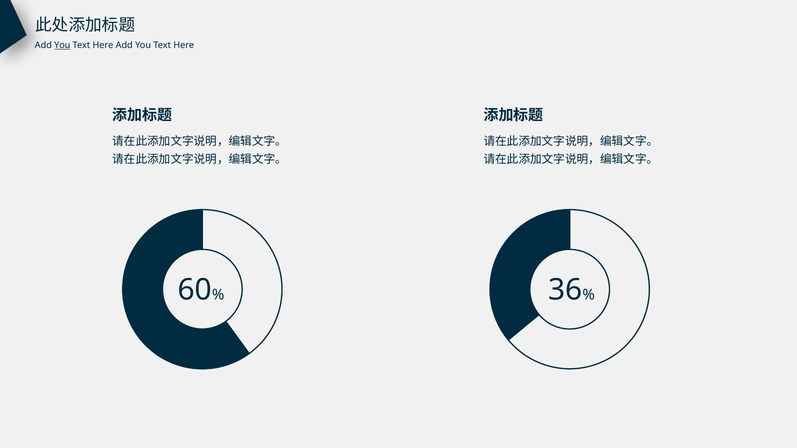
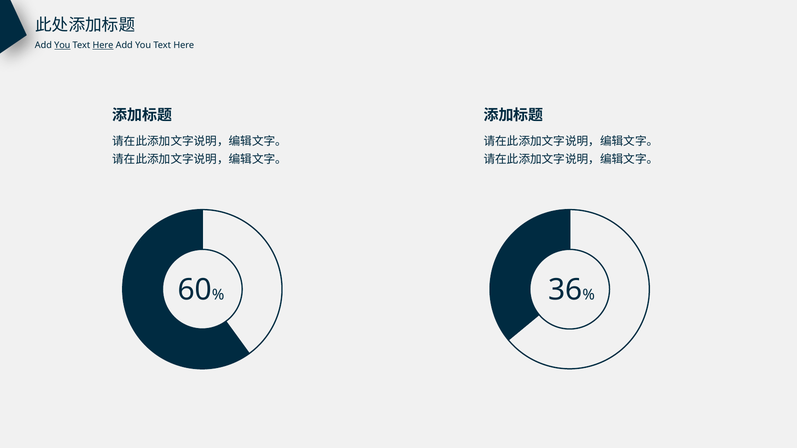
Here at (103, 46) underline: none -> present
